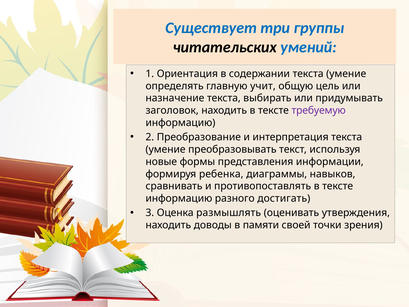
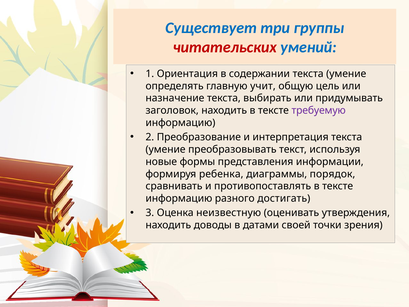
читательских colour: black -> red
навыков: навыков -> порядок
размышлять: размышлять -> неизвестную
памяти: памяти -> датами
